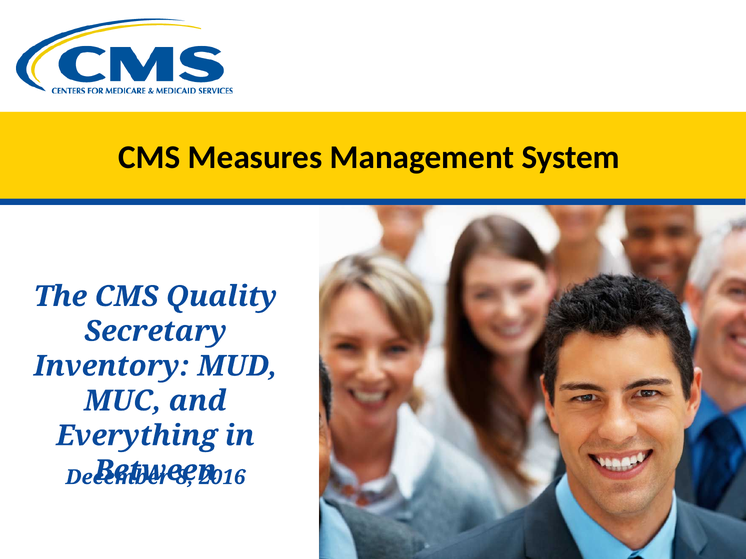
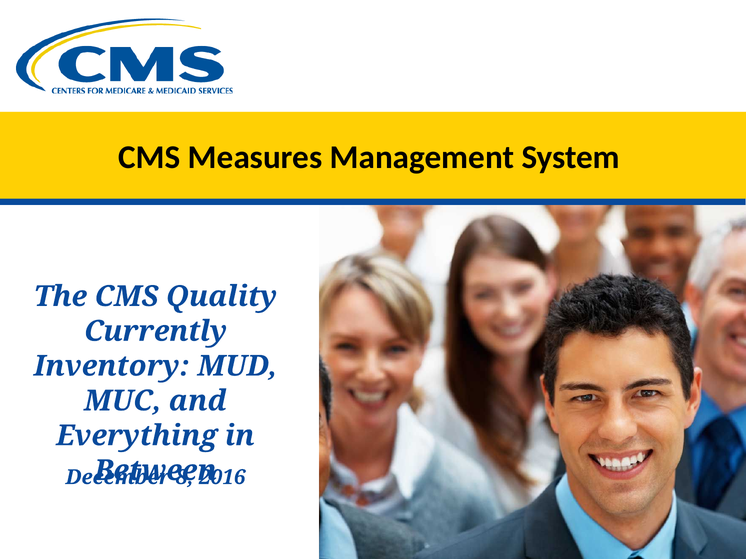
Secretary: Secretary -> Currently
